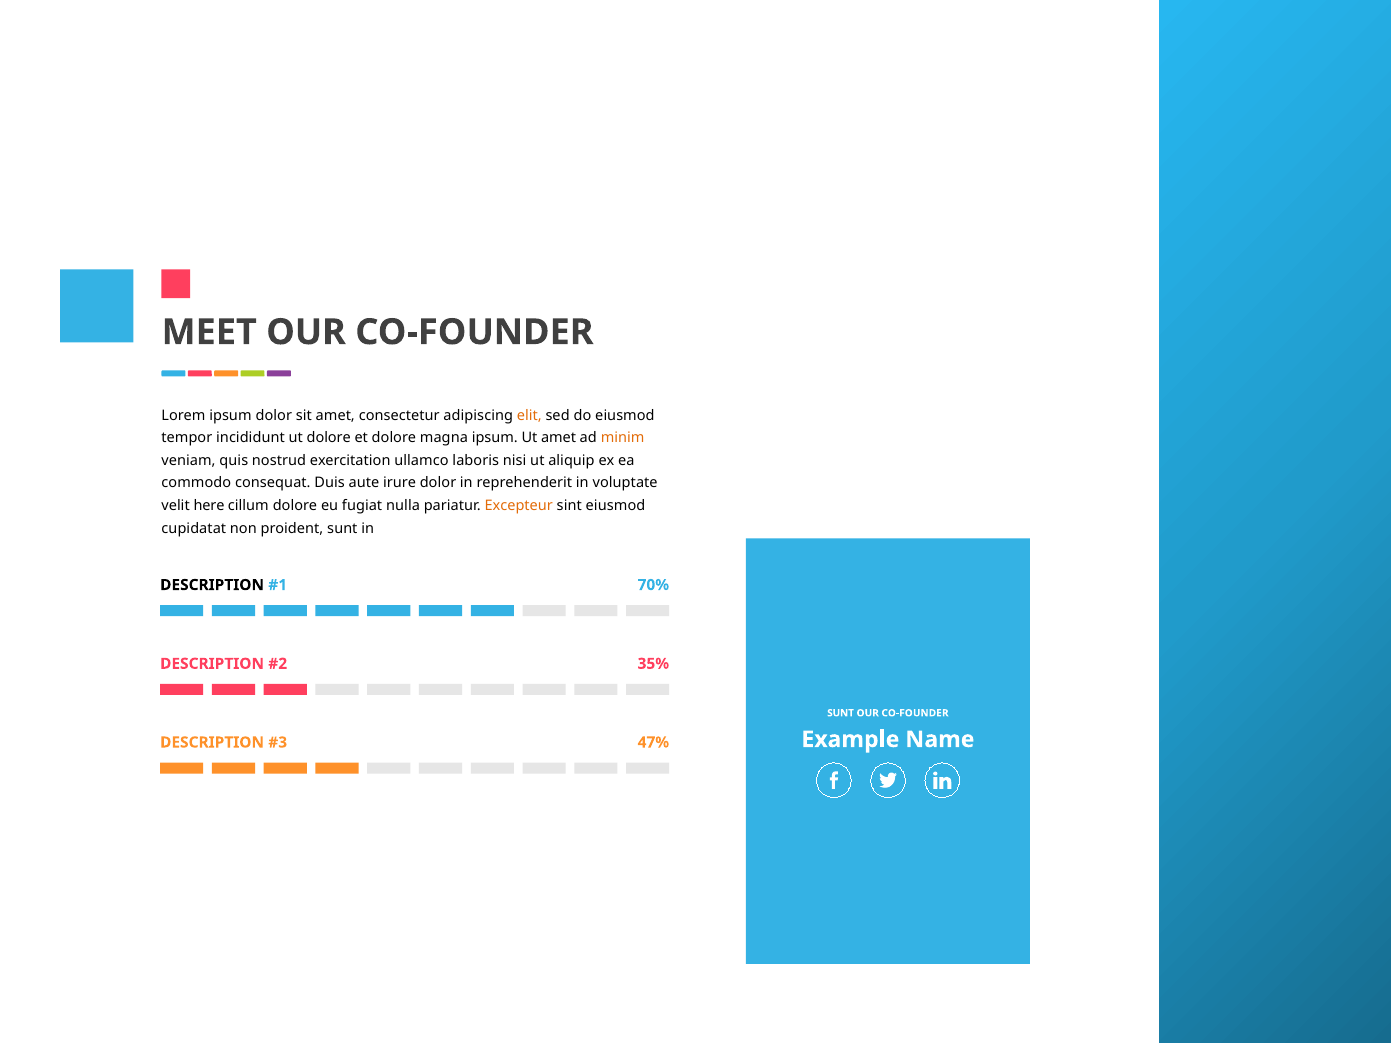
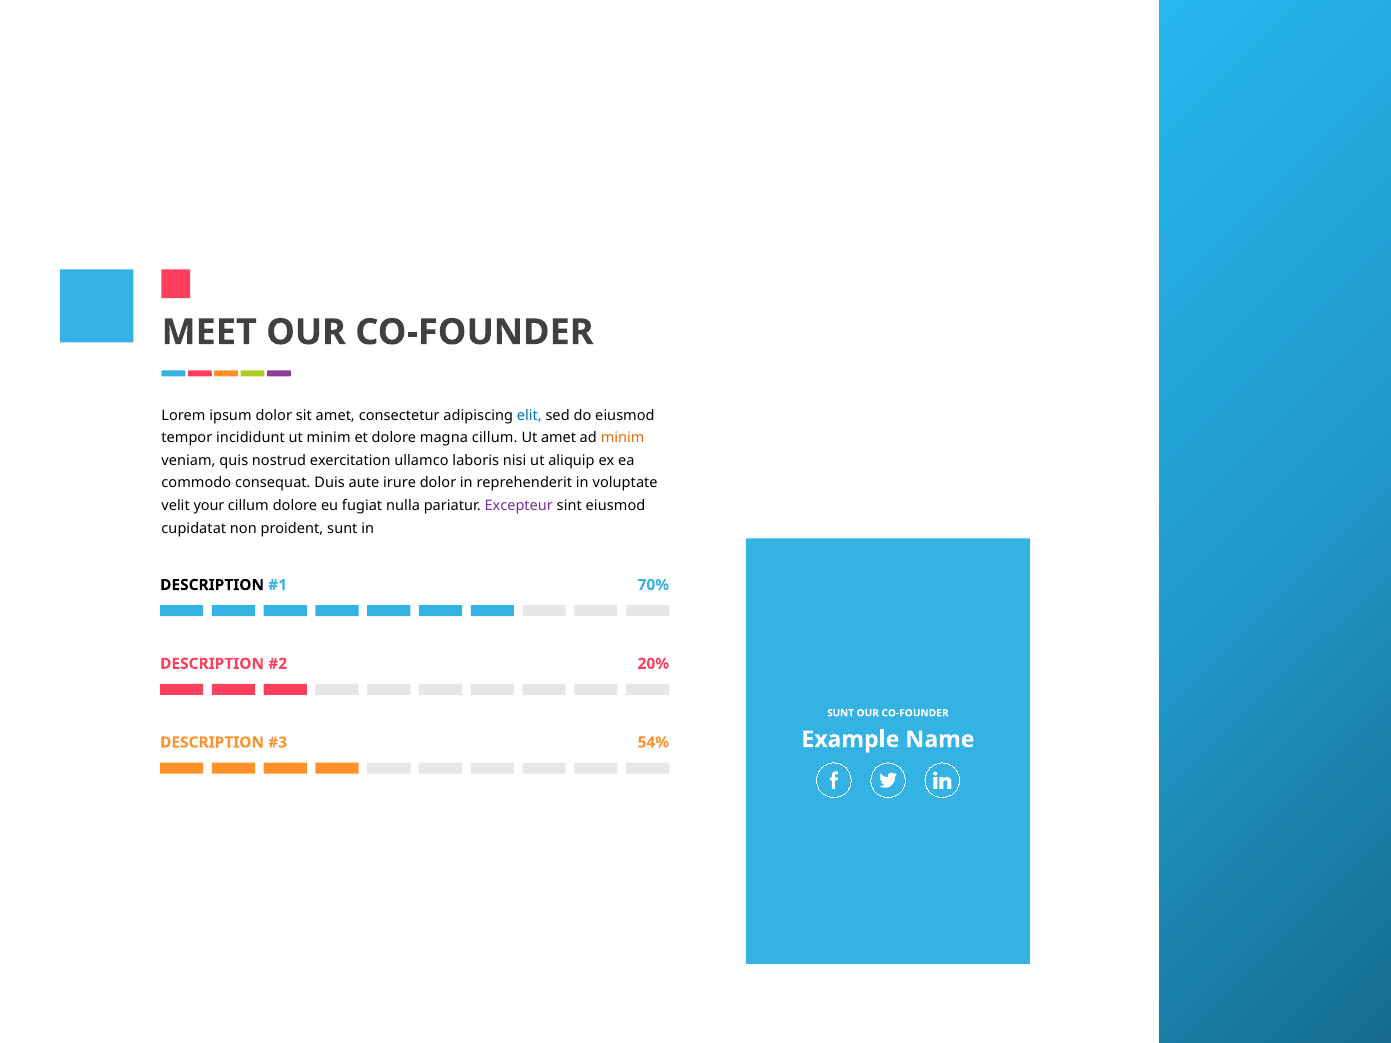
elit colour: orange -> blue
ut dolore: dolore -> minim
magna ipsum: ipsum -> cillum
here: here -> your
Excepteur colour: orange -> purple
35%: 35% -> 20%
47%: 47% -> 54%
